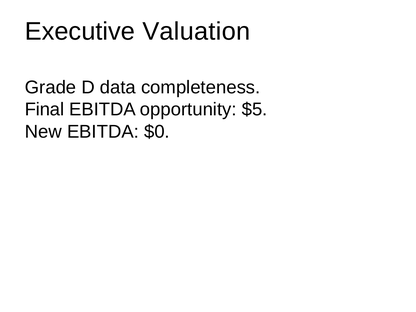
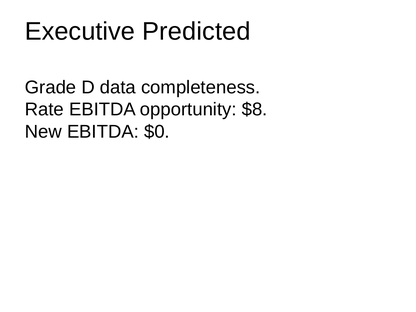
Valuation: Valuation -> Predicted
Final: Final -> Rate
$5: $5 -> $8
